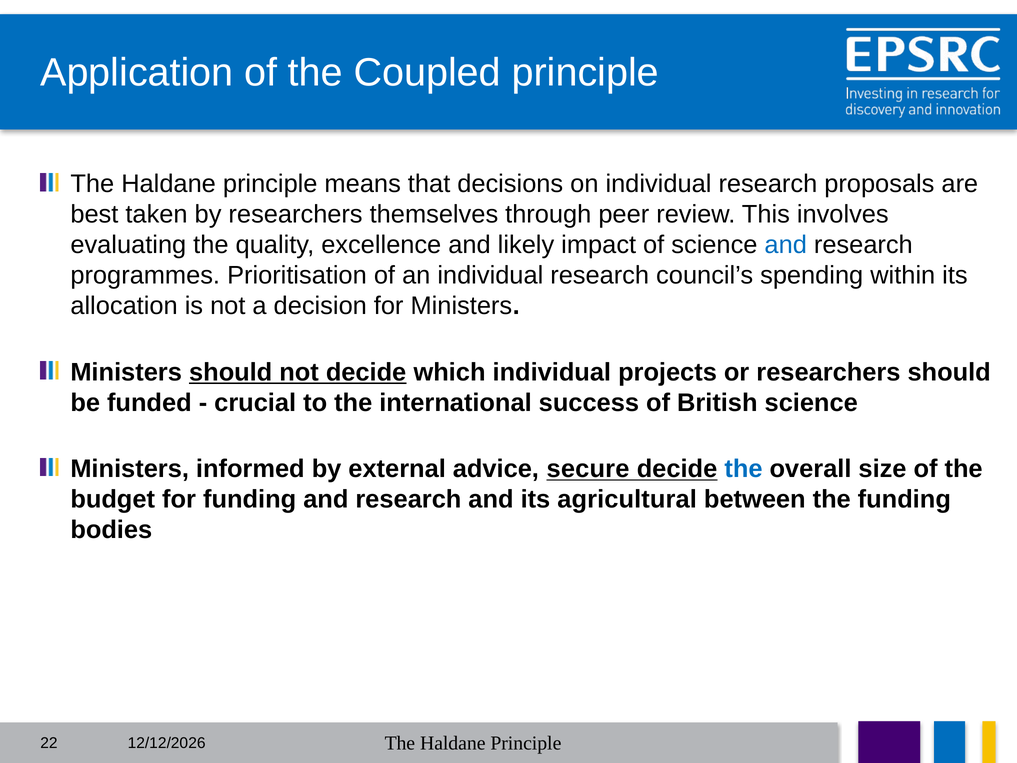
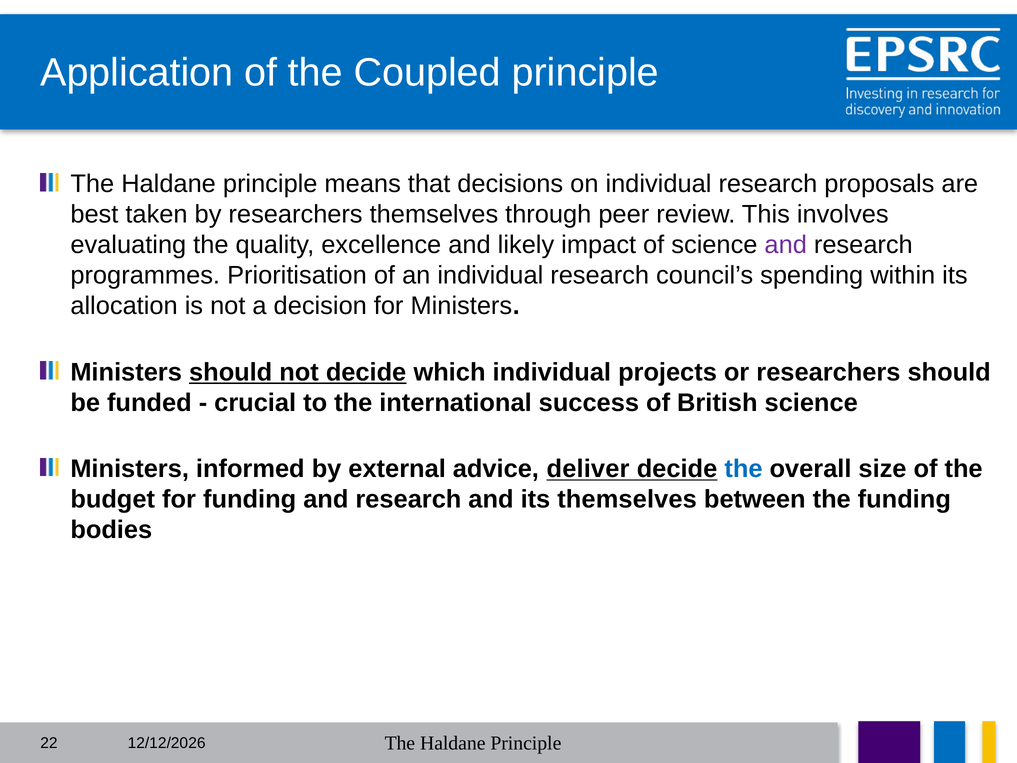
and at (786, 245) colour: blue -> purple
secure: secure -> deliver
its agricultural: agricultural -> themselves
